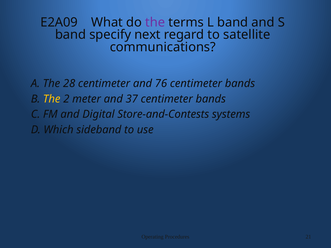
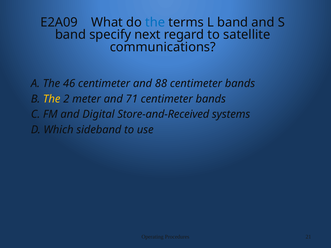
the at (155, 22) colour: purple -> blue
28: 28 -> 46
76: 76 -> 88
37: 37 -> 71
Store-and-Contests: Store-and-Contests -> Store-and-Received
